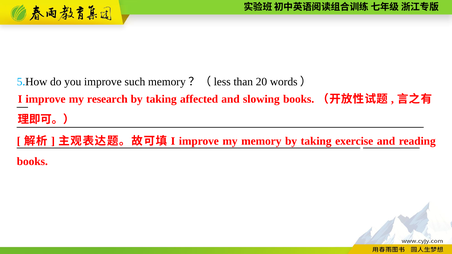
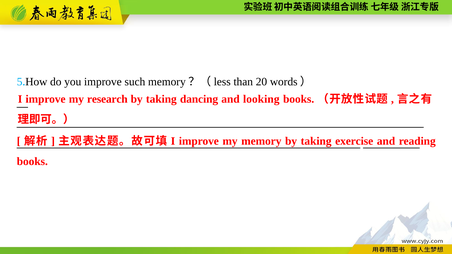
affected: affected -> dancing
slowing: slowing -> looking
